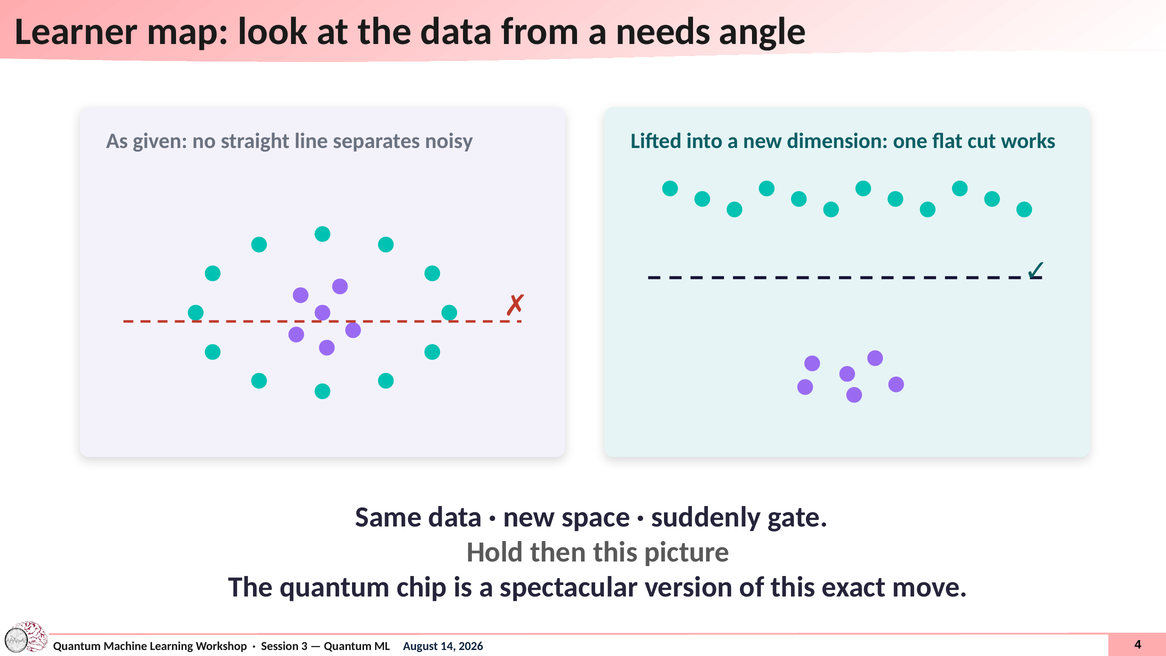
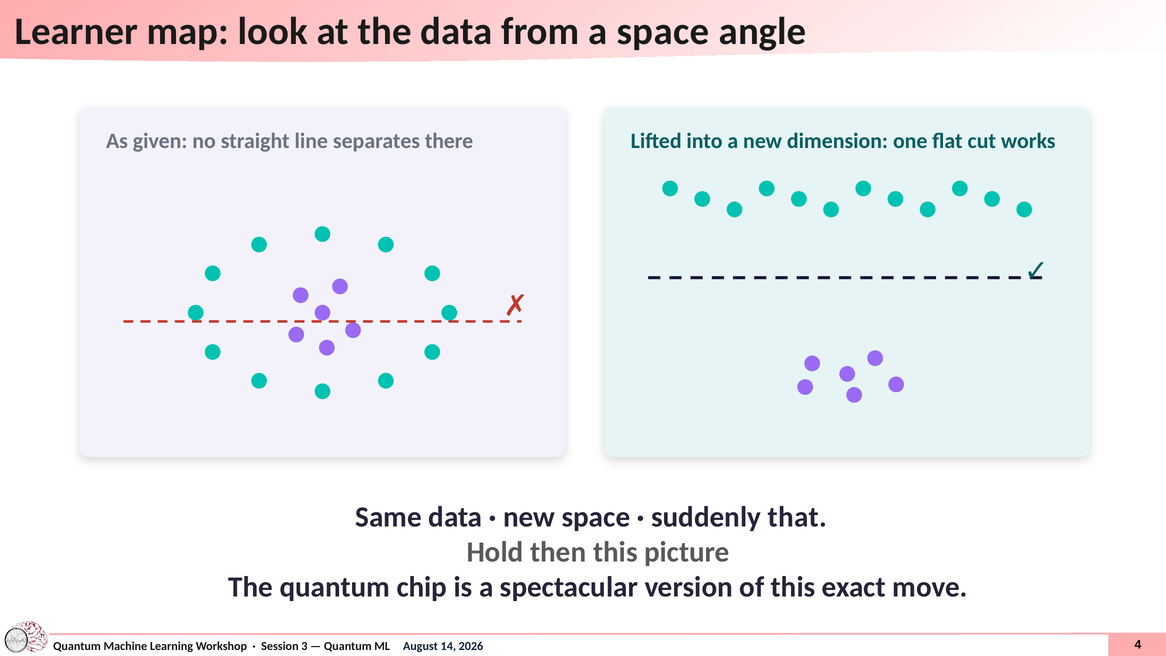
a needs: needs -> space
noisy: noisy -> there
gate: gate -> that
